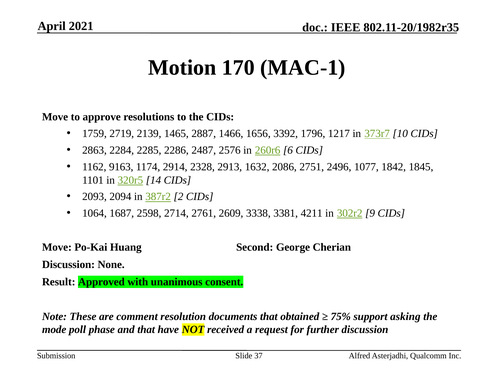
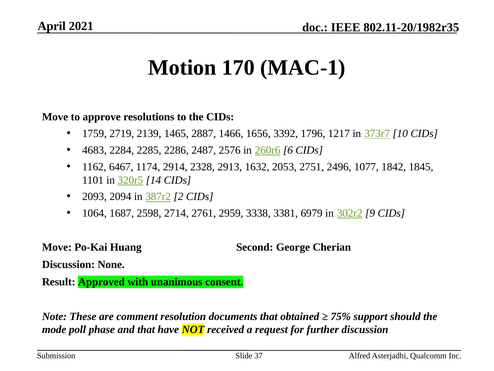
2863: 2863 -> 4683
9163: 9163 -> 6467
2086: 2086 -> 2053
2609: 2609 -> 2959
4211: 4211 -> 6979
asking: asking -> should
